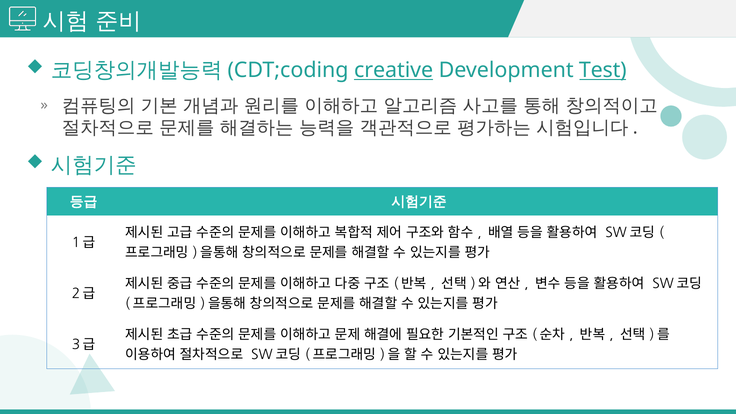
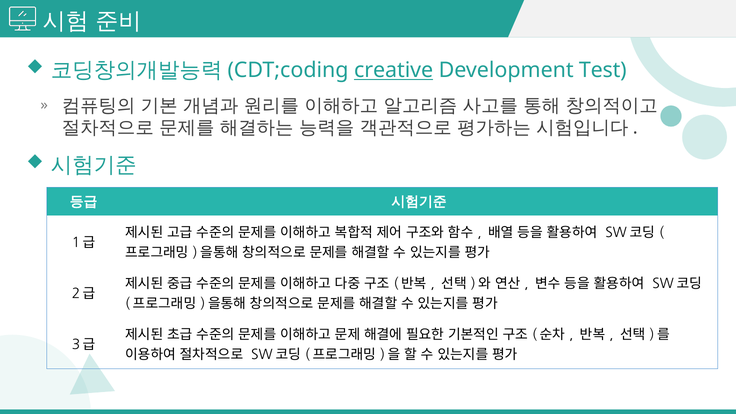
Test underline: present -> none
